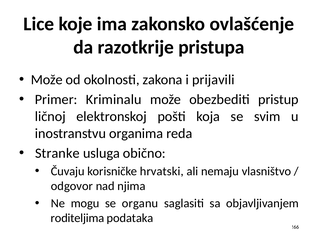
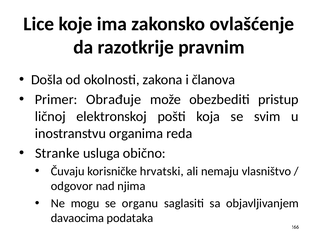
pristupa: pristupa -> pravnim
Može at (47, 80): Može -> Došla
prijavili: prijavili -> članova
Kriminalu: Kriminalu -> Obrađuje
roditeljima: roditeljima -> davaocima
